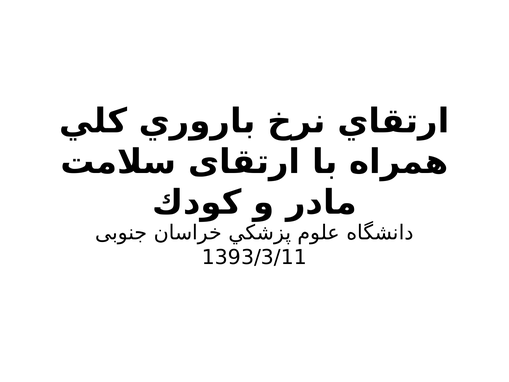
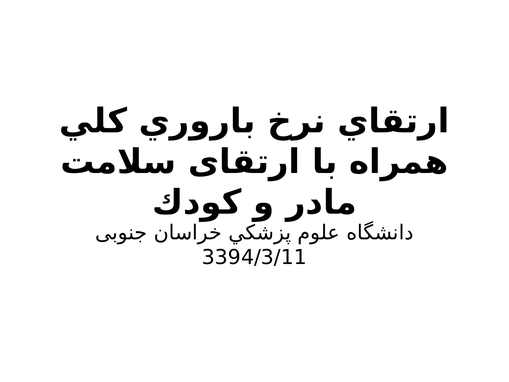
1393/3/11: 1393/3/11 -> 3394/3/11
